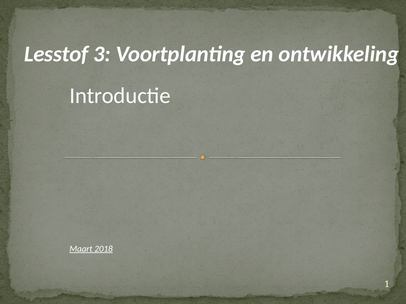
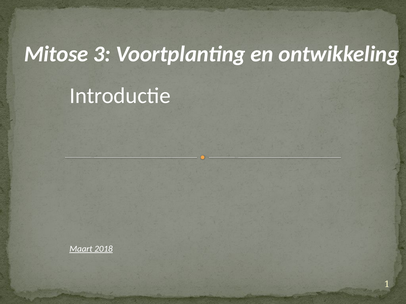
Lesstof: Lesstof -> Mitose
